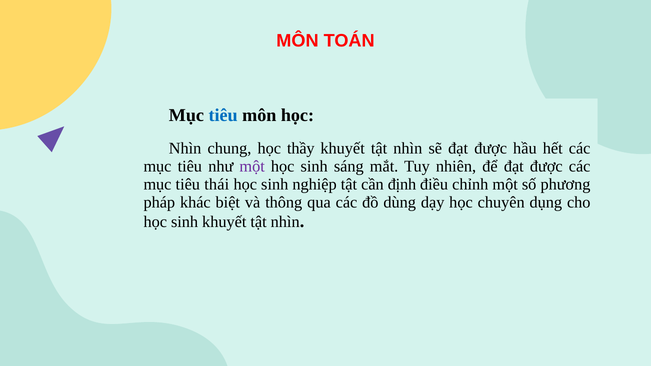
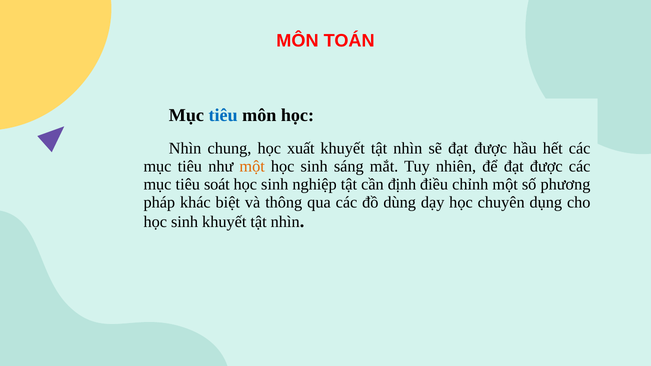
thầy: thầy -> xuất
một at (252, 167) colour: purple -> orange
thái: thái -> soát
